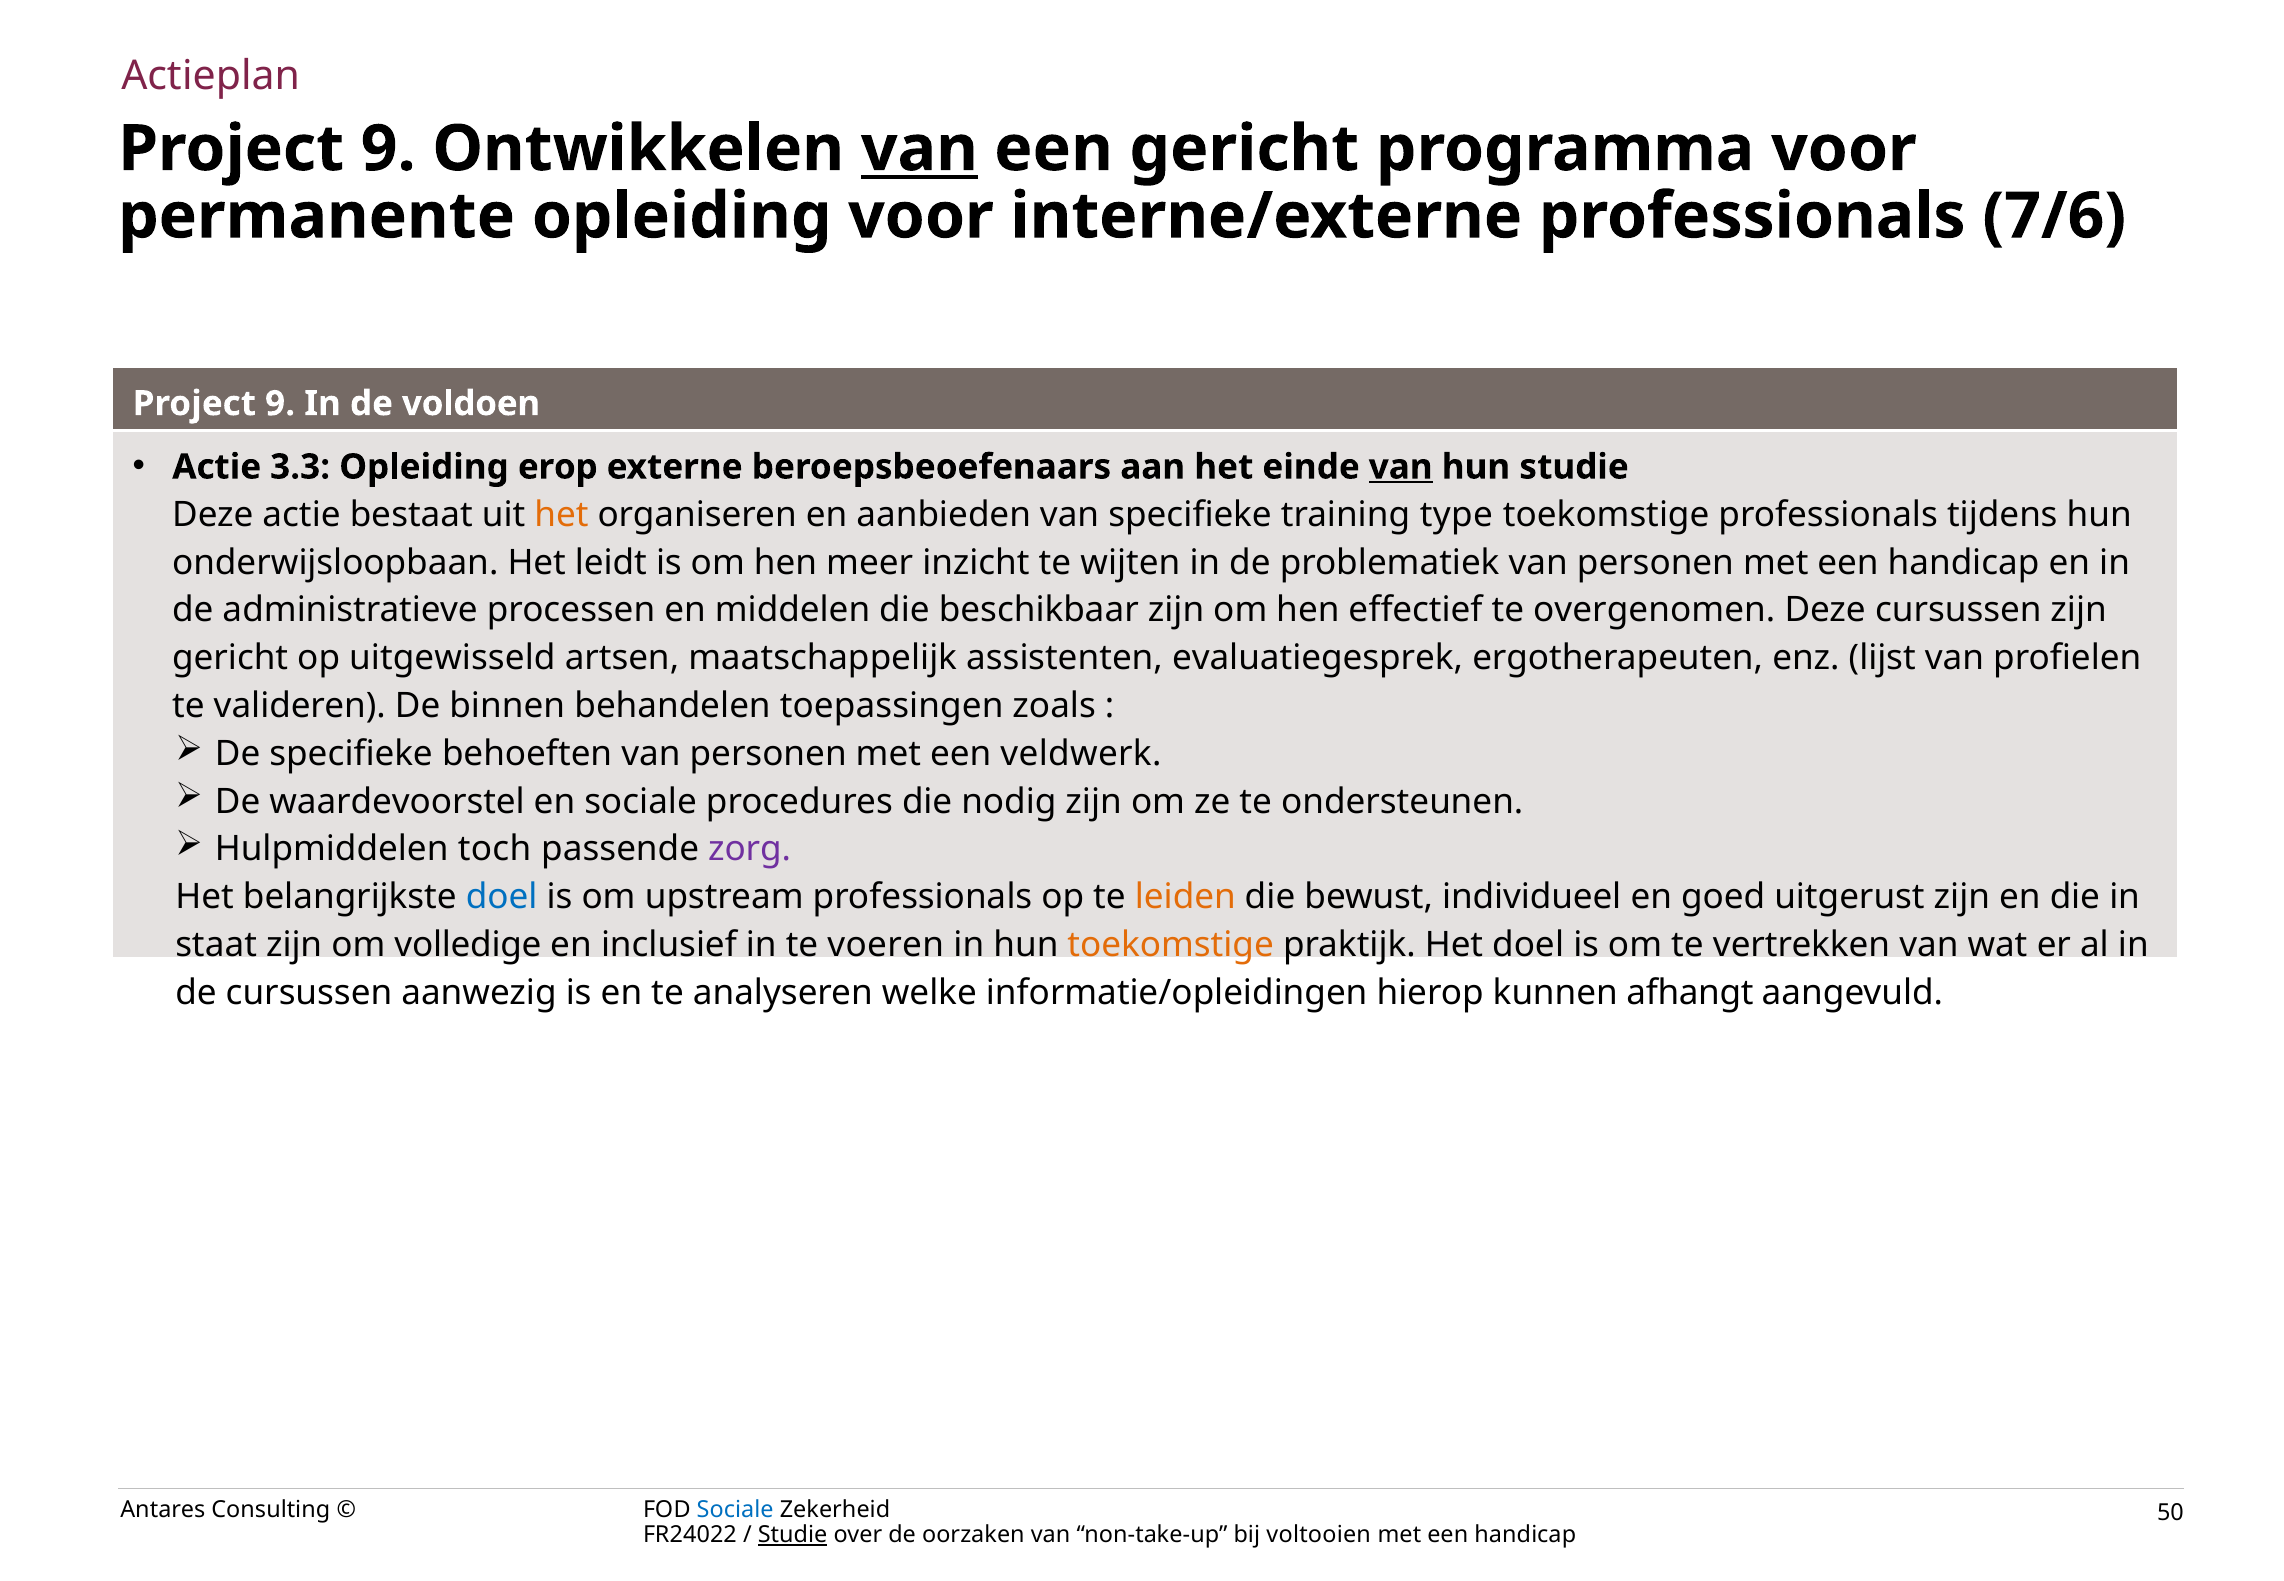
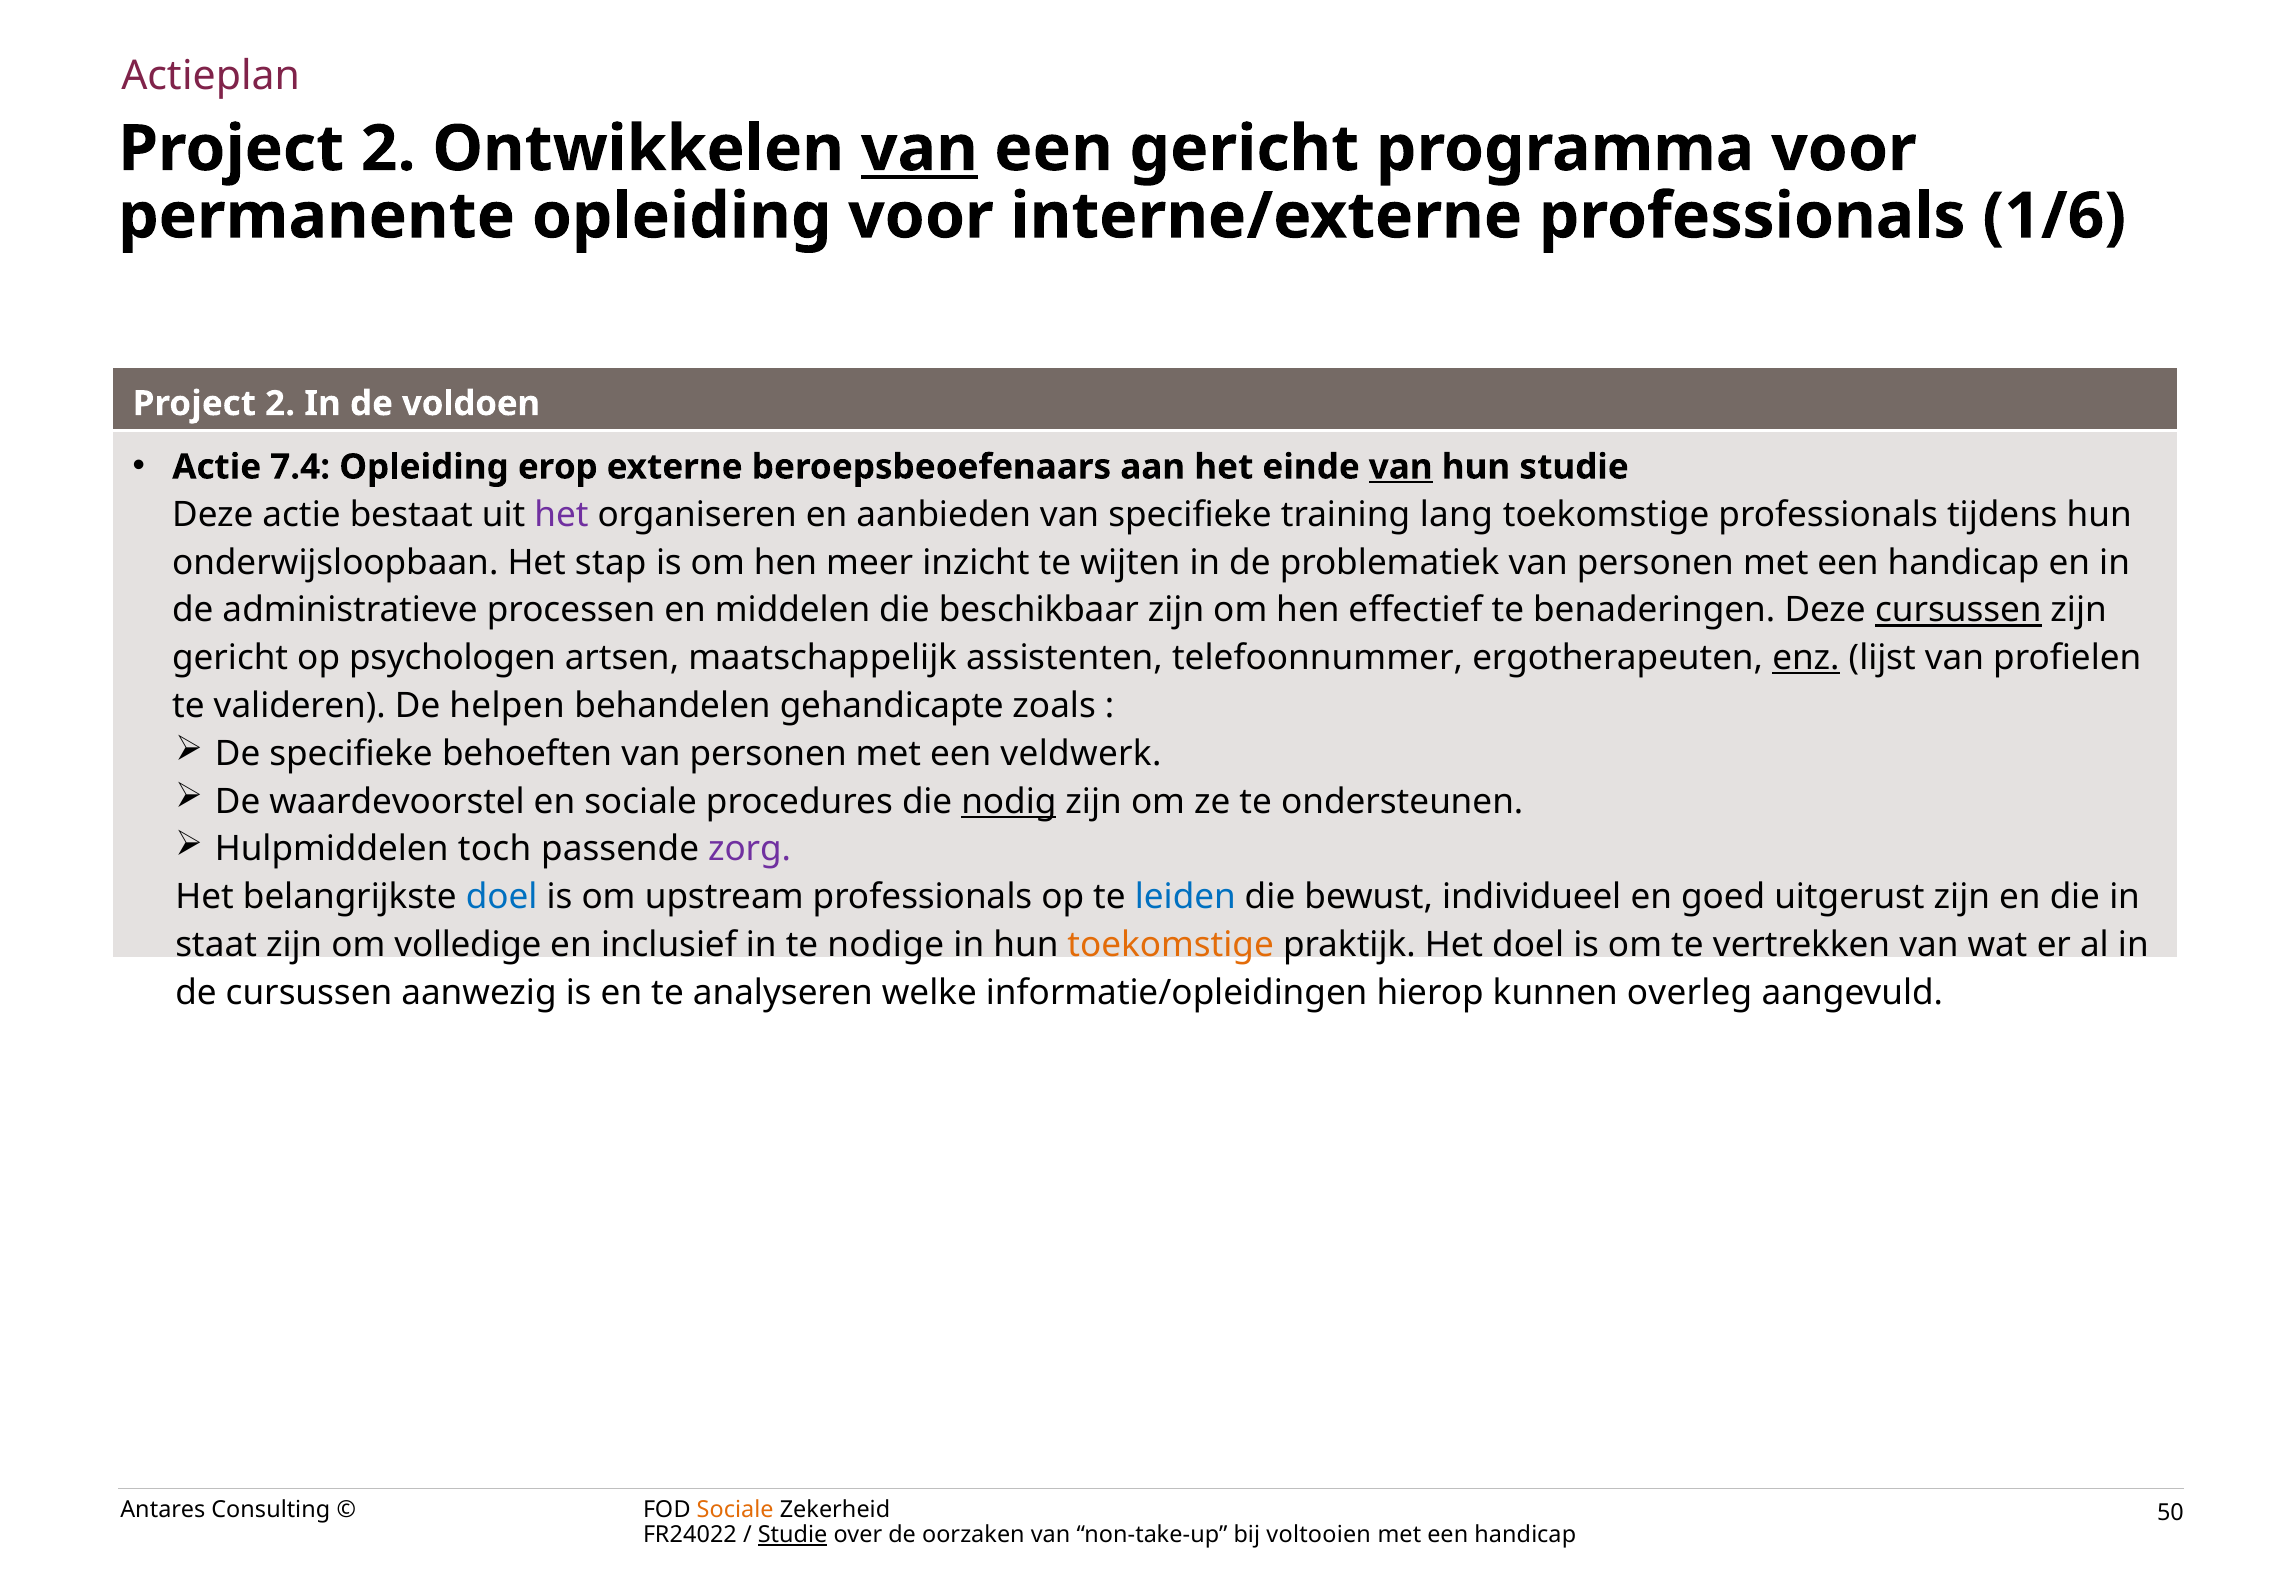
9 at (388, 149): 9 -> 2
7/6: 7/6 -> 1/6
9 at (280, 404): 9 -> 2
3.3: 3.3 -> 7.4
het at (561, 515) colour: orange -> purple
type: type -> lang
leidt: leidt -> stap
overgenomen: overgenomen -> benaderingen
cursussen at (1958, 610) underline: none -> present
uitgewisseld: uitgewisseld -> psychologen
evaluatiegesprek: evaluatiegesprek -> telefoonnummer
enz underline: none -> present
binnen: binnen -> helpen
toepassingen: toepassingen -> gehandicapte
nodig underline: none -> present
leiden colour: orange -> blue
voeren: voeren -> nodige
afhangt: afhangt -> overleg
Sociale at (735, 1510) colour: blue -> orange
